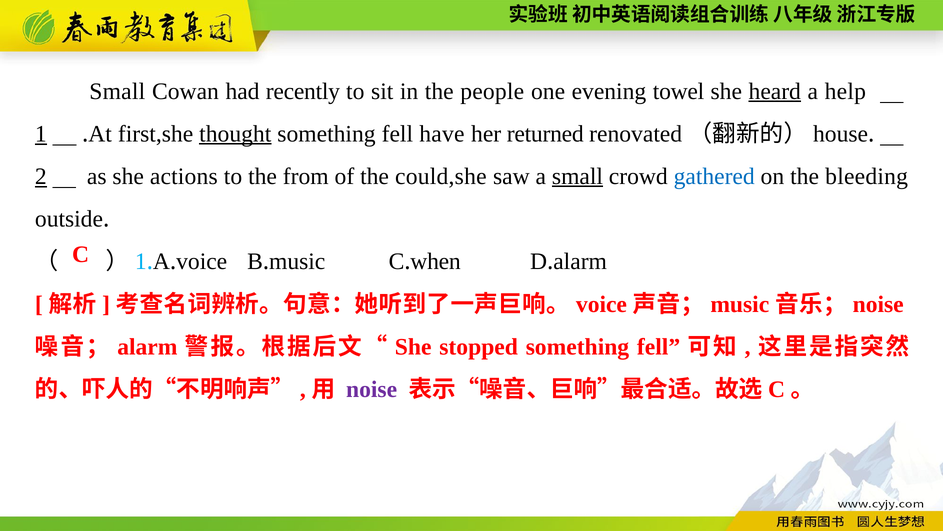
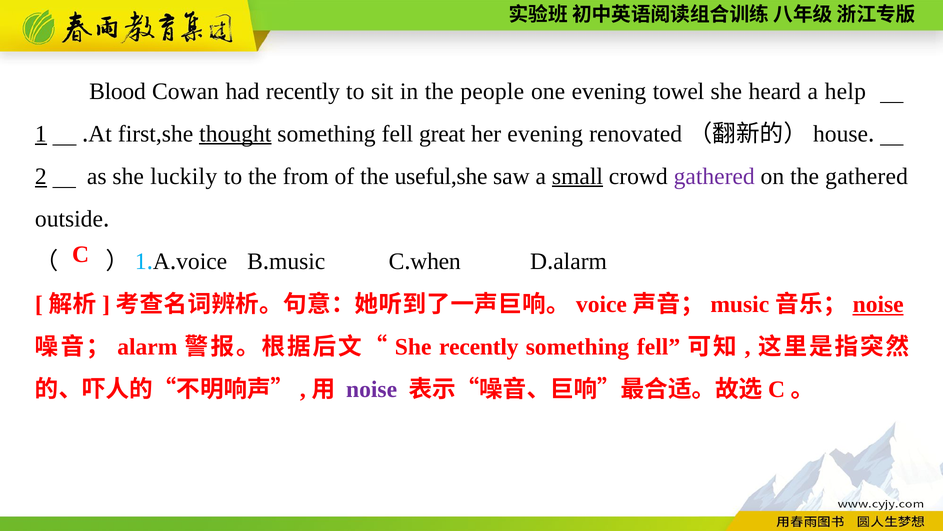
Small at (117, 91): Small -> Blood
heard underline: present -> none
have: have -> great
her returned: returned -> evening
actions: actions -> luckily
could,she: could,she -> useful,she
gathered at (714, 176) colour: blue -> purple
the bleeding: bleeding -> gathered
noise at (878, 304) underline: none -> present
She stopped: stopped -> recently
